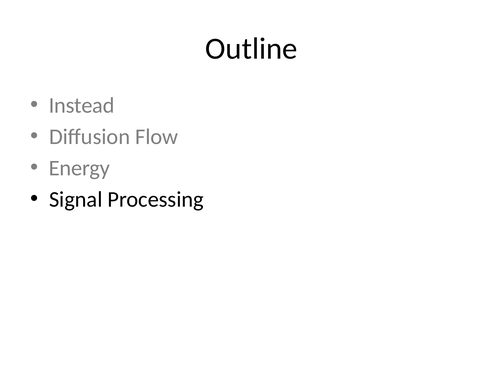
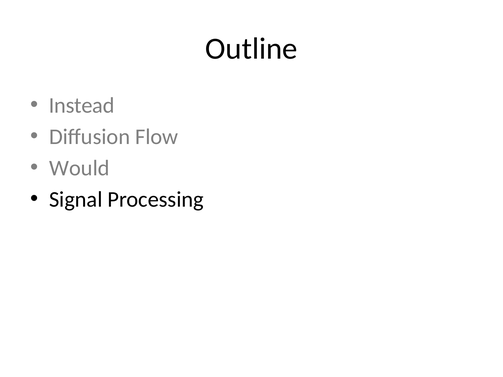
Energy: Energy -> Would
